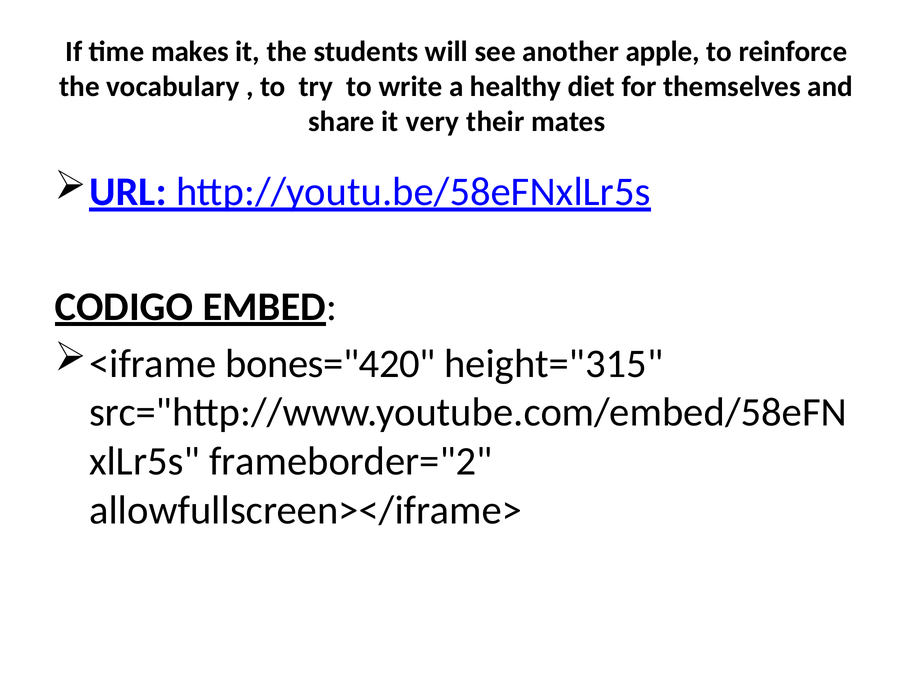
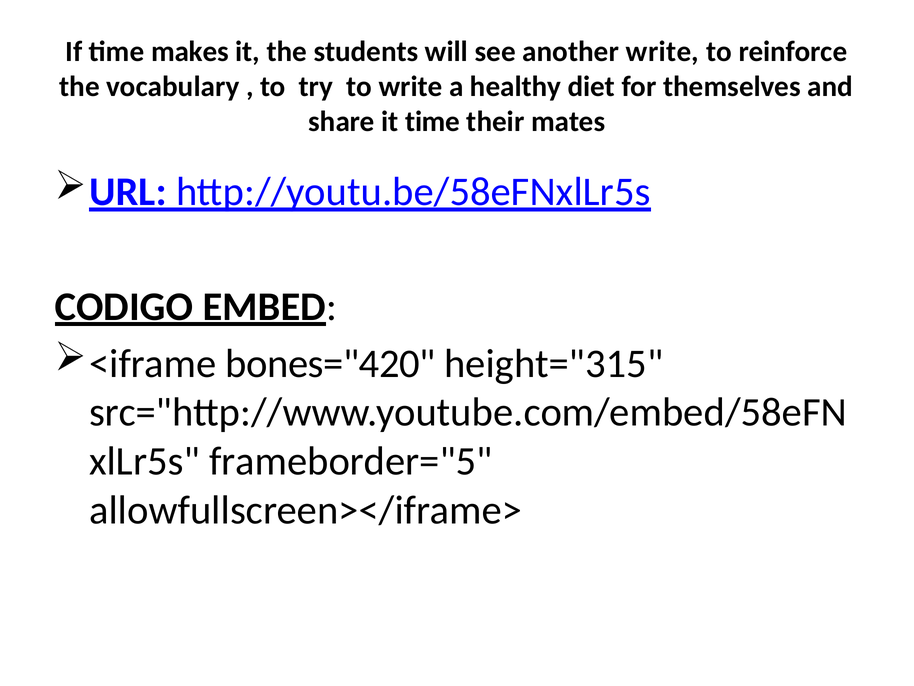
another apple: apple -> write
it very: very -> time
frameborder="2: frameborder="2 -> frameborder="5
